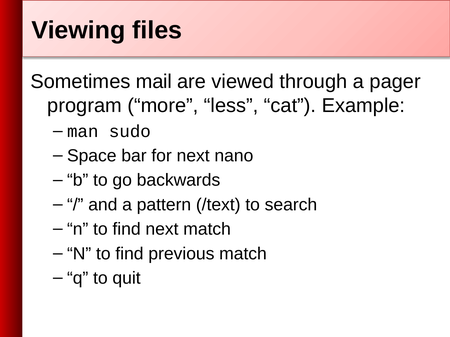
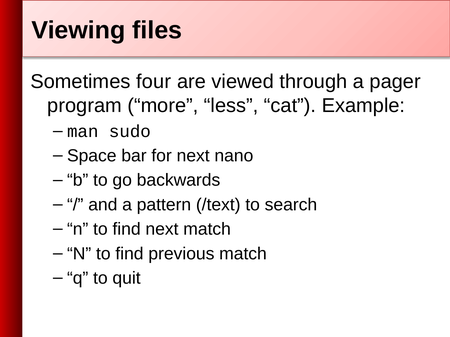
mail: mail -> four
